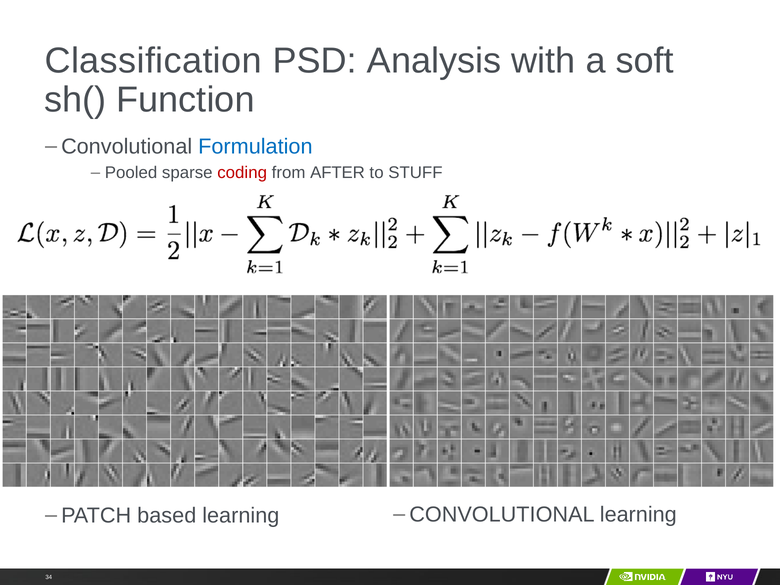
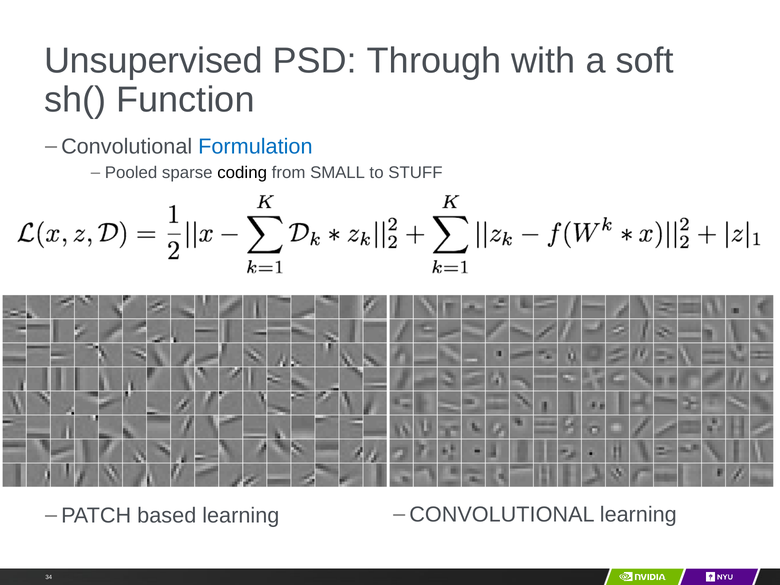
Classification: Classification -> Unsupervised
Analysis: Analysis -> Through
coding colour: red -> black
AFTER: AFTER -> SMALL
